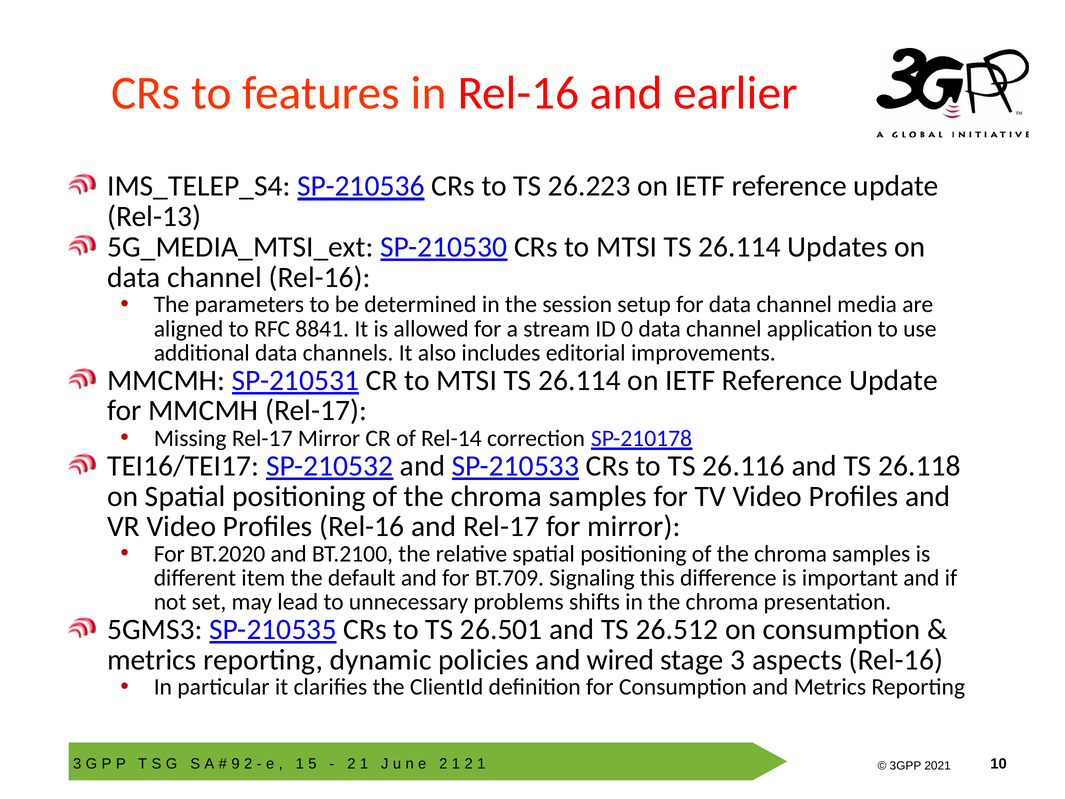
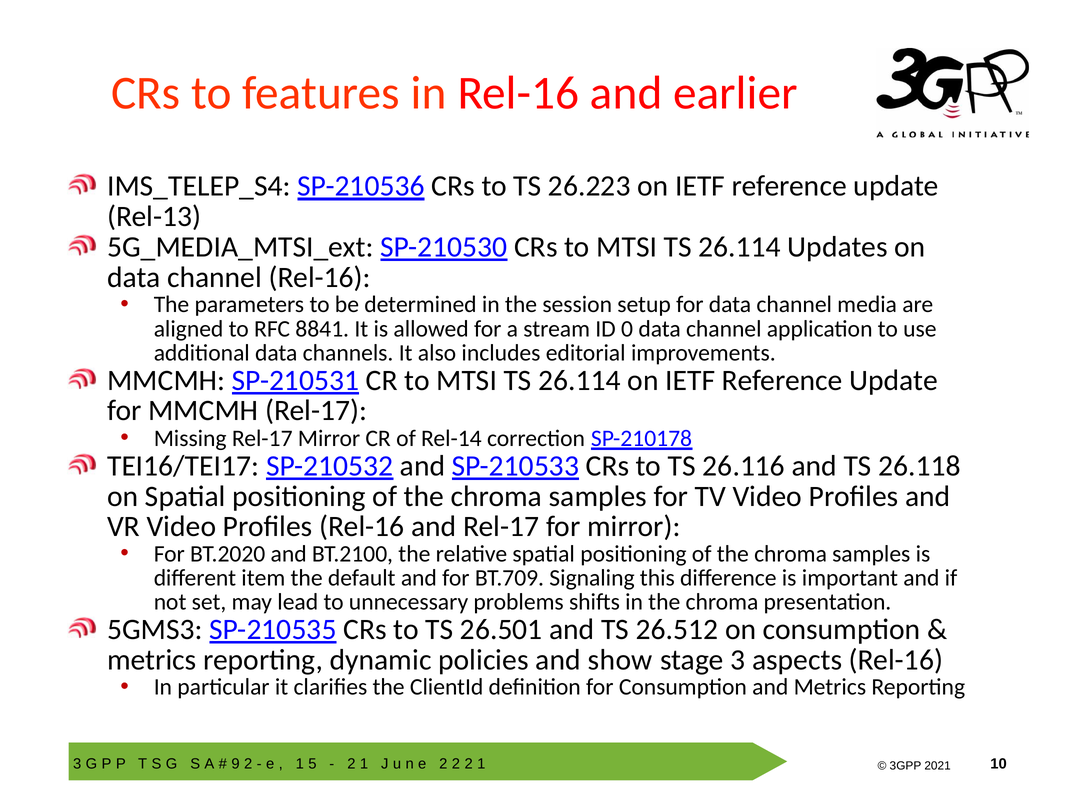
wired: wired -> show
1 at (456, 764): 1 -> 2
